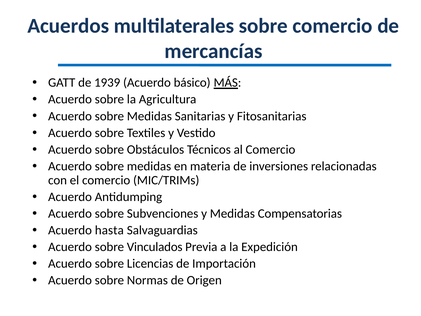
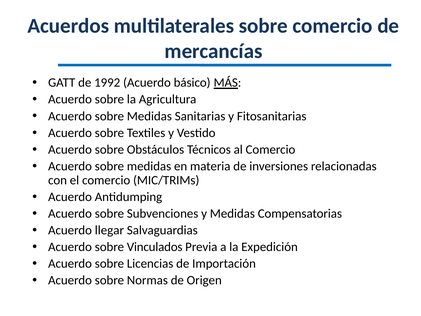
1939: 1939 -> 1992
hasta: hasta -> llegar
